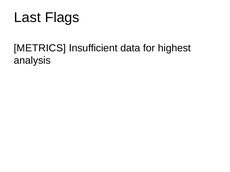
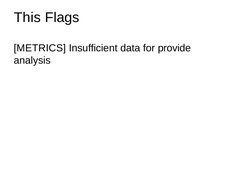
Last: Last -> This
highest: highest -> provide
